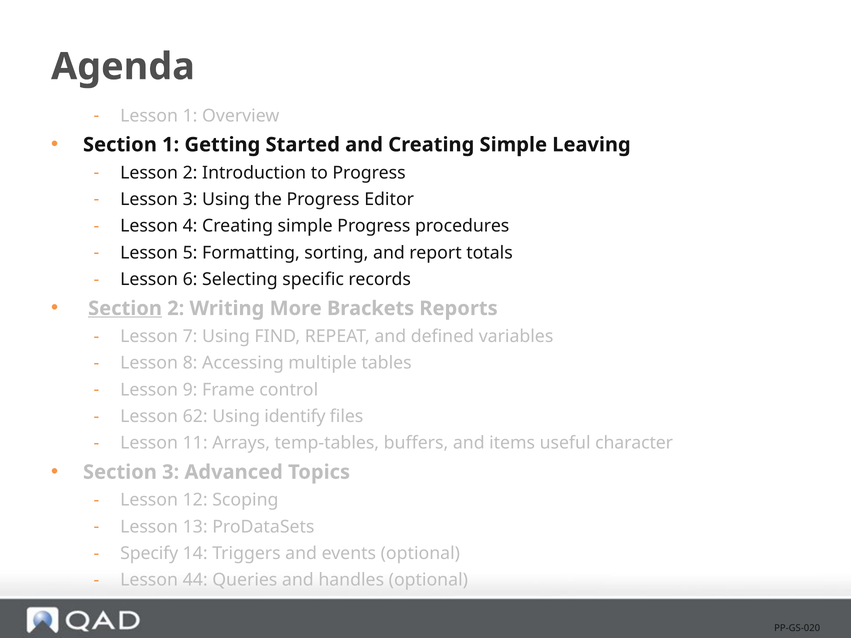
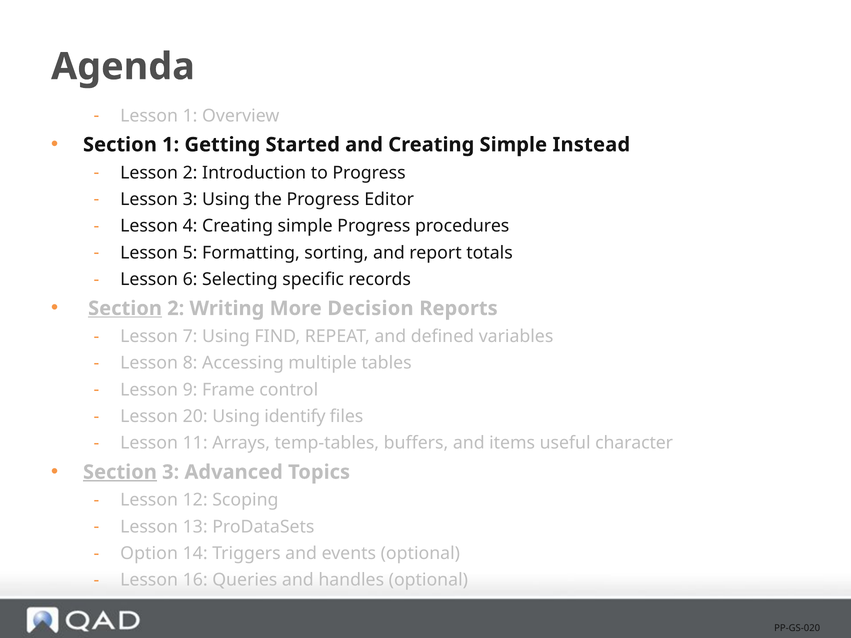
Leaving: Leaving -> Instead
Brackets: Brackets -> Decision
62: 62 -> 20
Section at (120, 472) underline: none -> present
Specify: Specify -> Option
44: 44 -> 16
